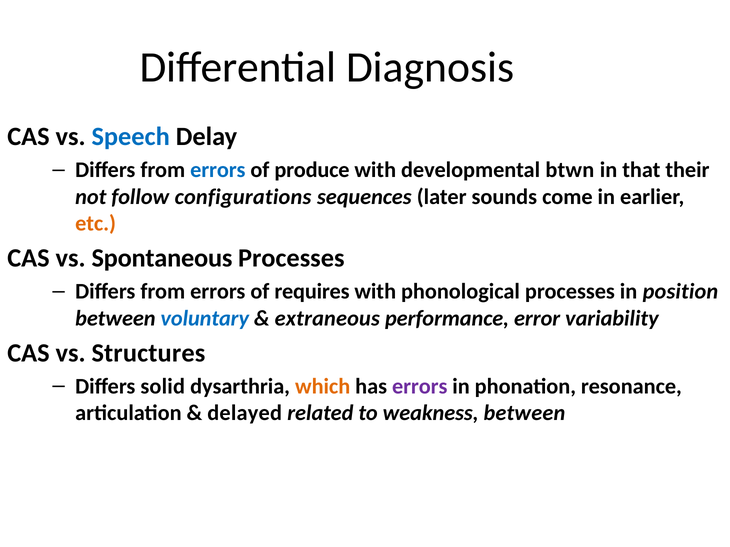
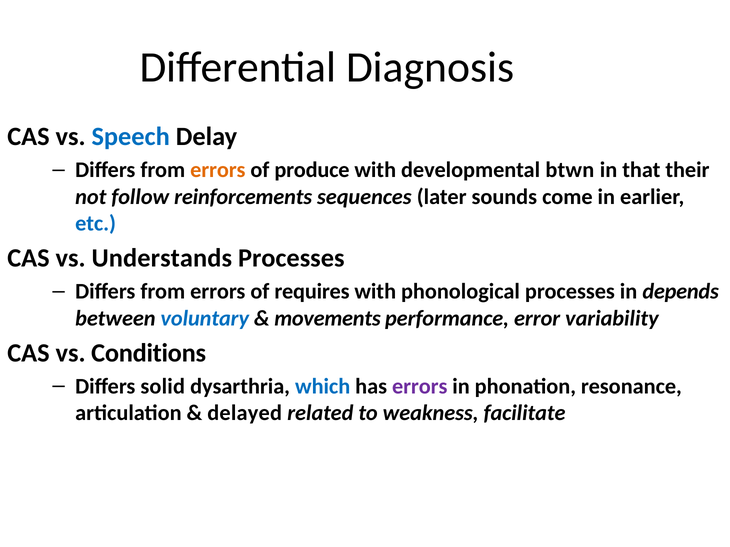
errors at (218, 170) colour: blue -> orange
configurations: configurations -> reinforcements
etc colour: orange -> blue
Spontaneous: Spontaneous -> Understands
position: position -> depends
extraneous: extraneous -> movements
Structures: Structures -> Conditions
which colour: orange -> blue
weakness between: between -> facilitate
